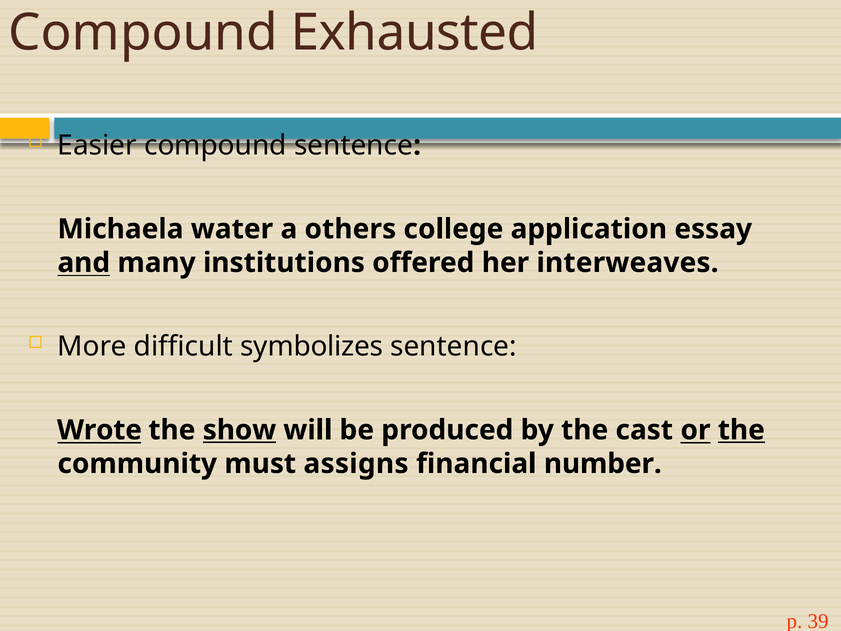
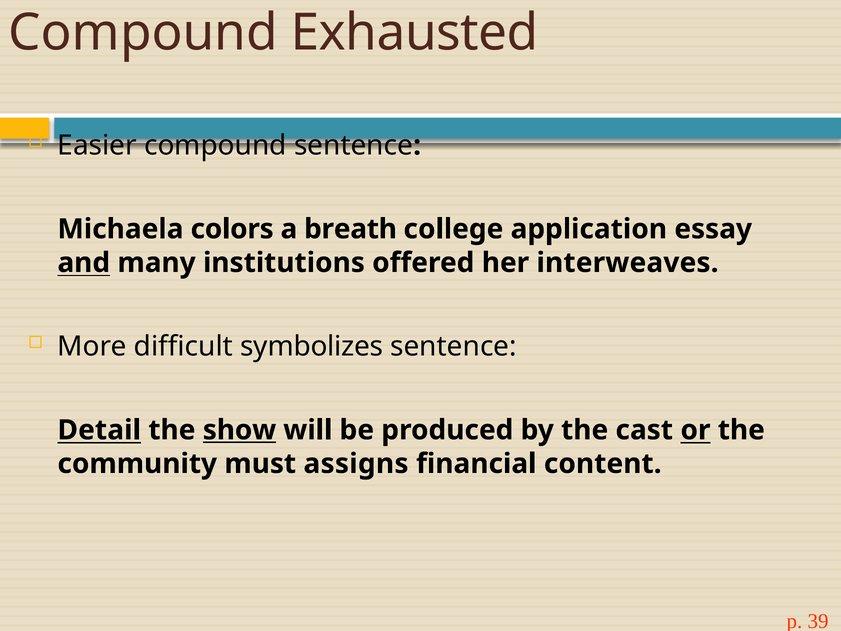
water: water -> colors
others: others -> breath
Wrote: Wrote -> Detail
the at (741, 430) underline: present -> none
number: number -> content
